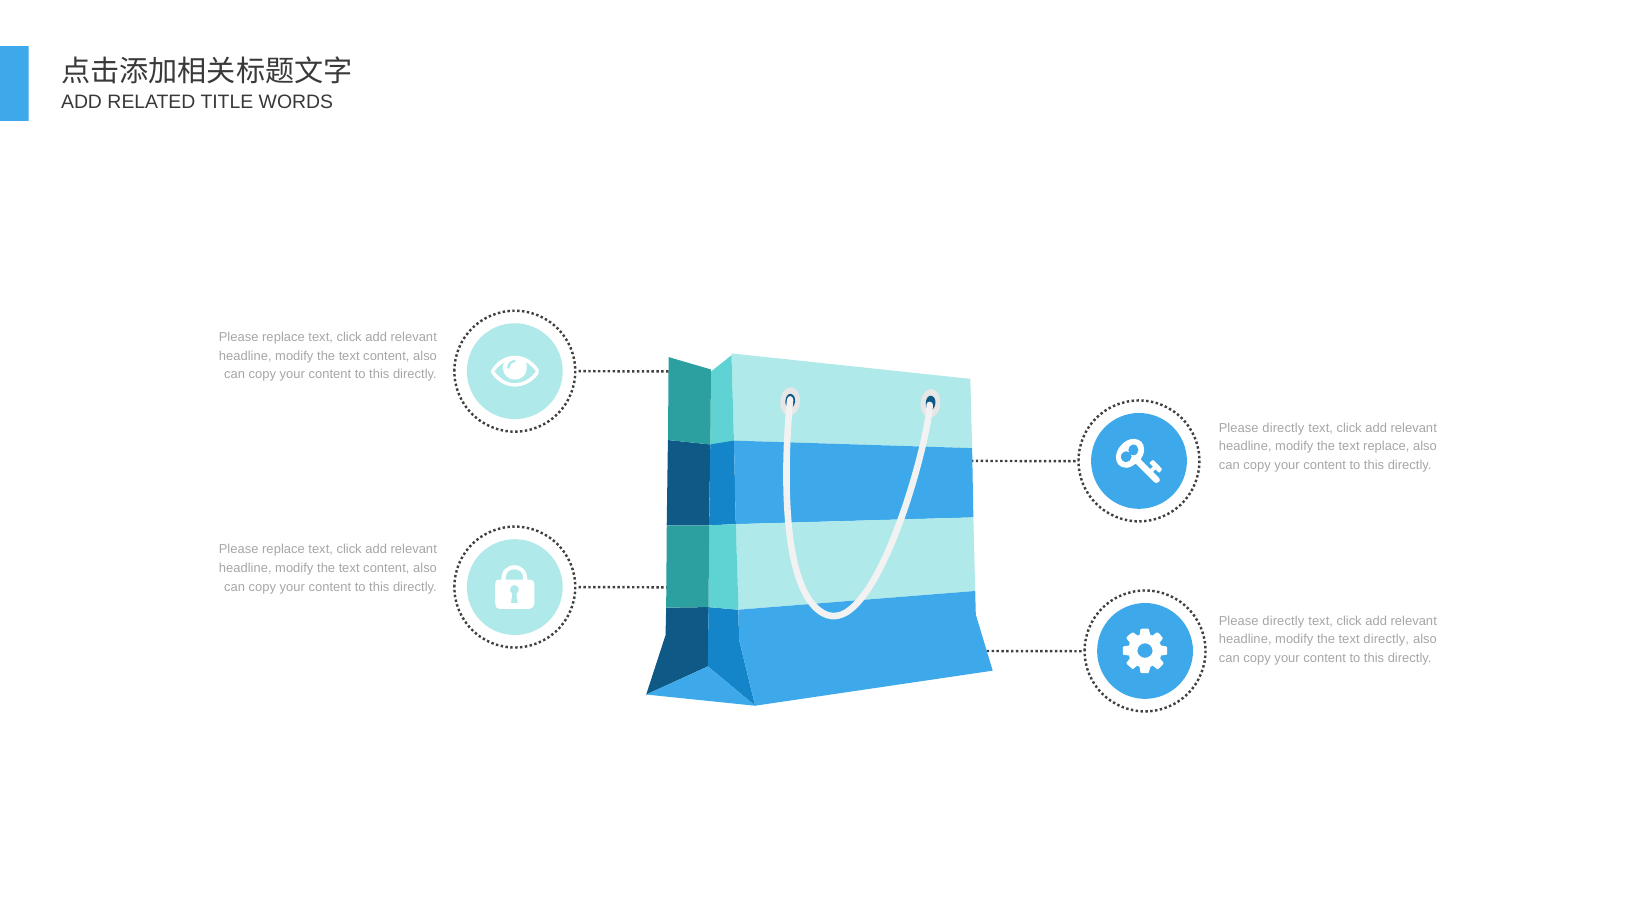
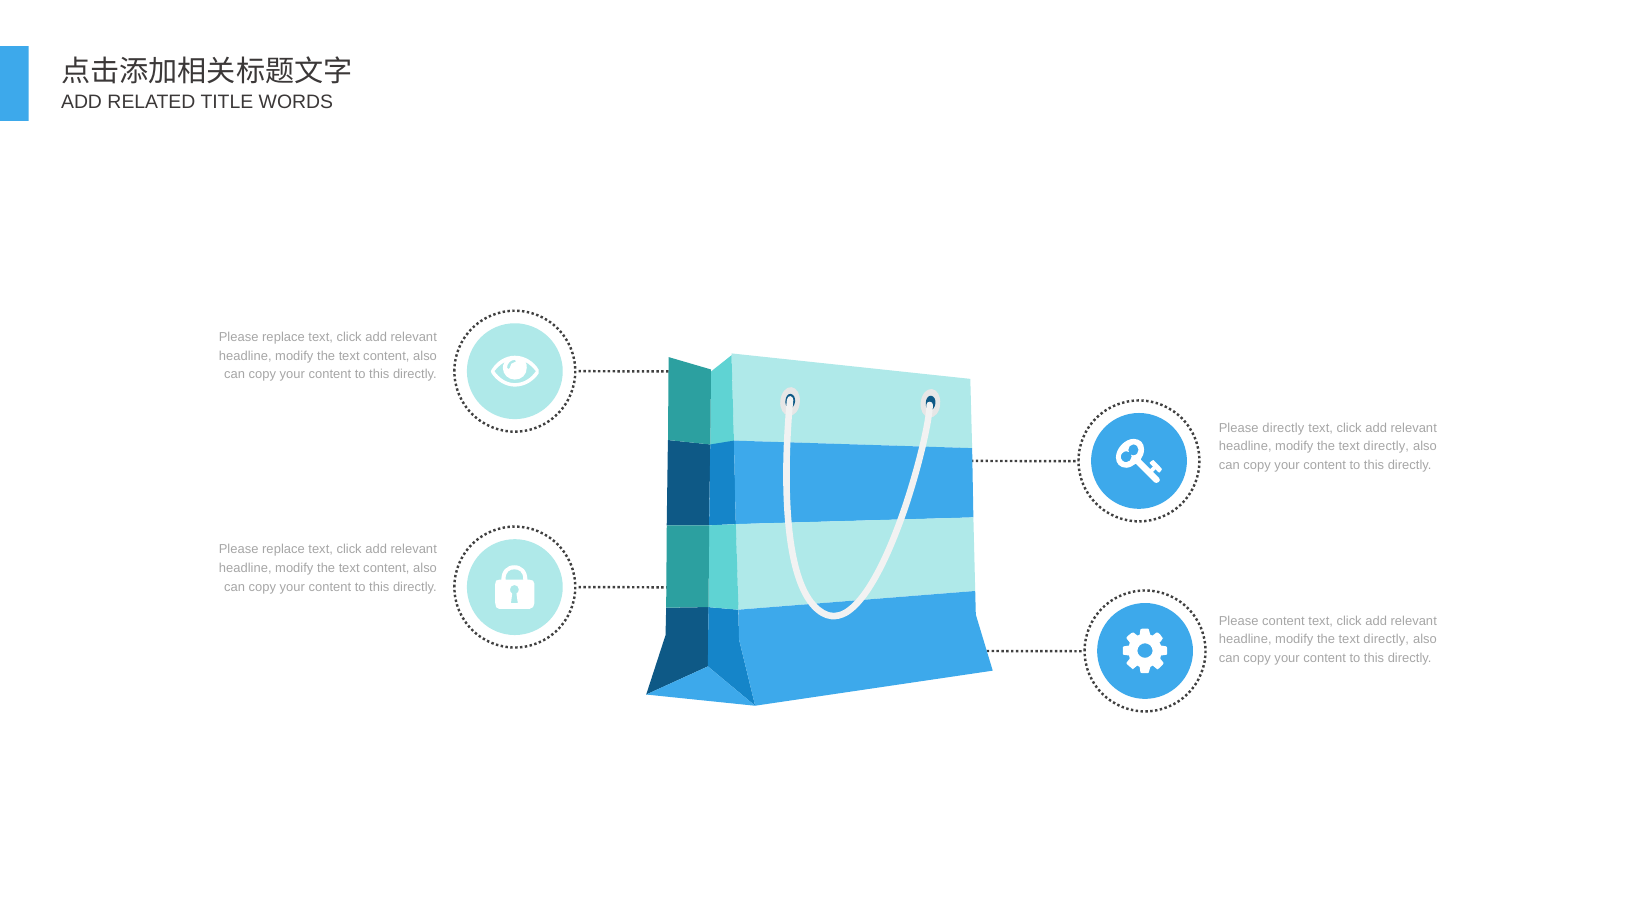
replace at (1386, 447): replace -> directly
directly at (1283, 621): directly -> content
